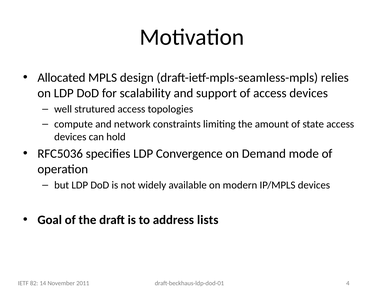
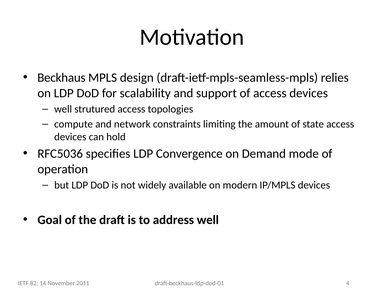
Allocated: Allocated -> Beckhaus
address lists: lists -> well
